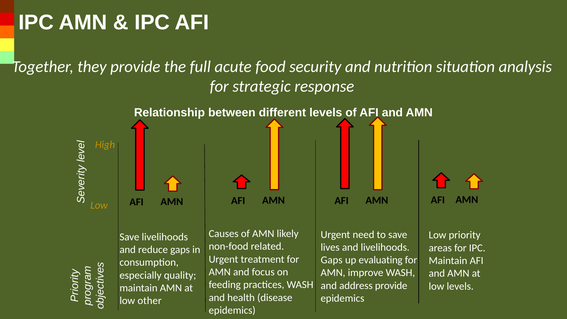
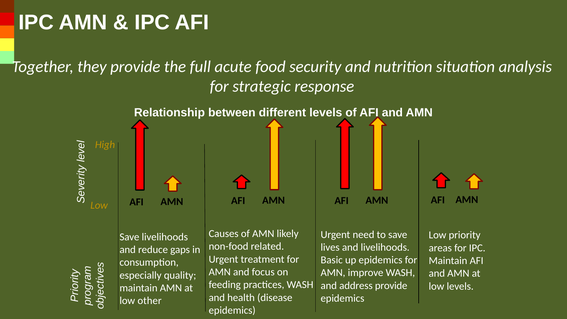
Gaps at (332, 260): Gaps -> Basic
up evaluating: evaluating -> epidemics
